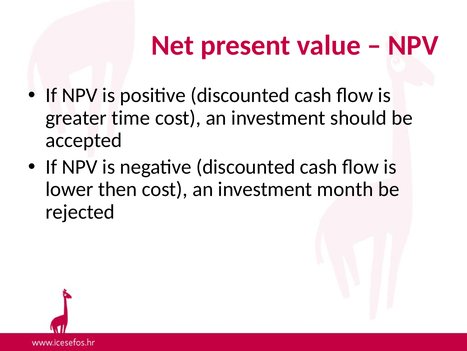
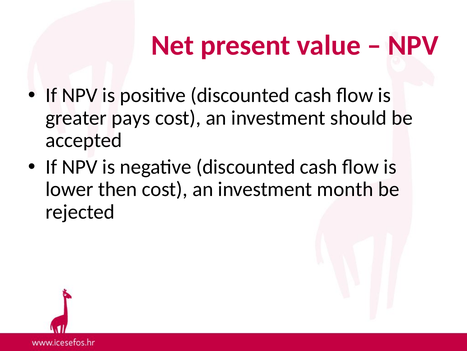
time: time -> pays
